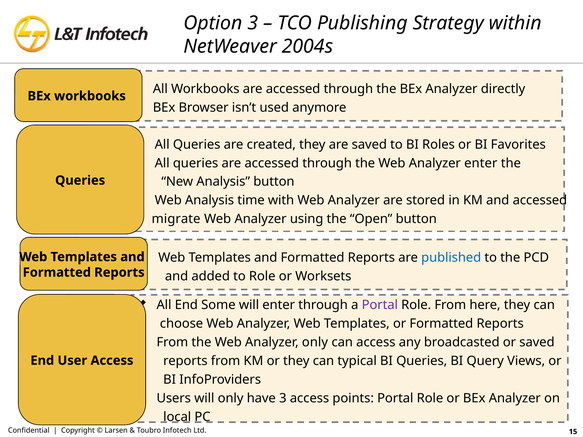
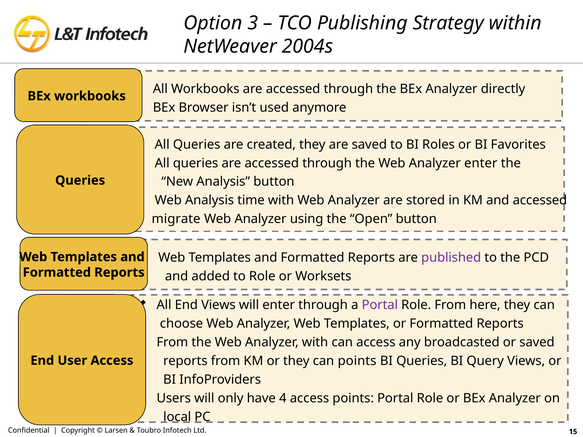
published colour: blue -> purple
End Some: Some -> Views
Analyzer only: only -> with
can typical: typical -> points
have 3: 3 -> 4
